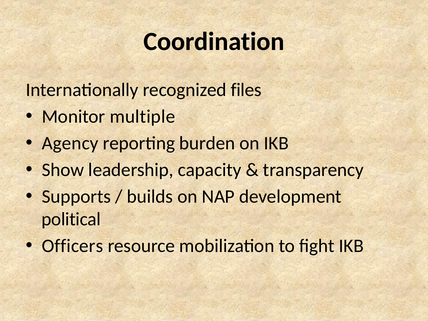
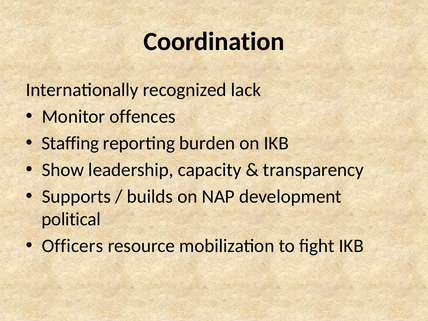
files: files -> lack
multiple: multiple -> offences
Agency: Agency -> Staffing
